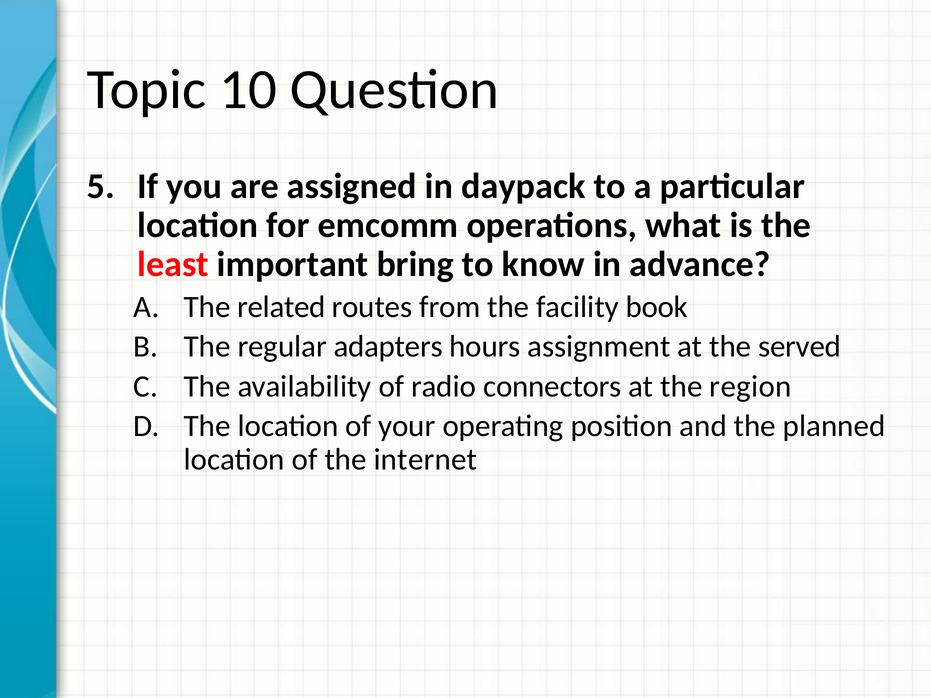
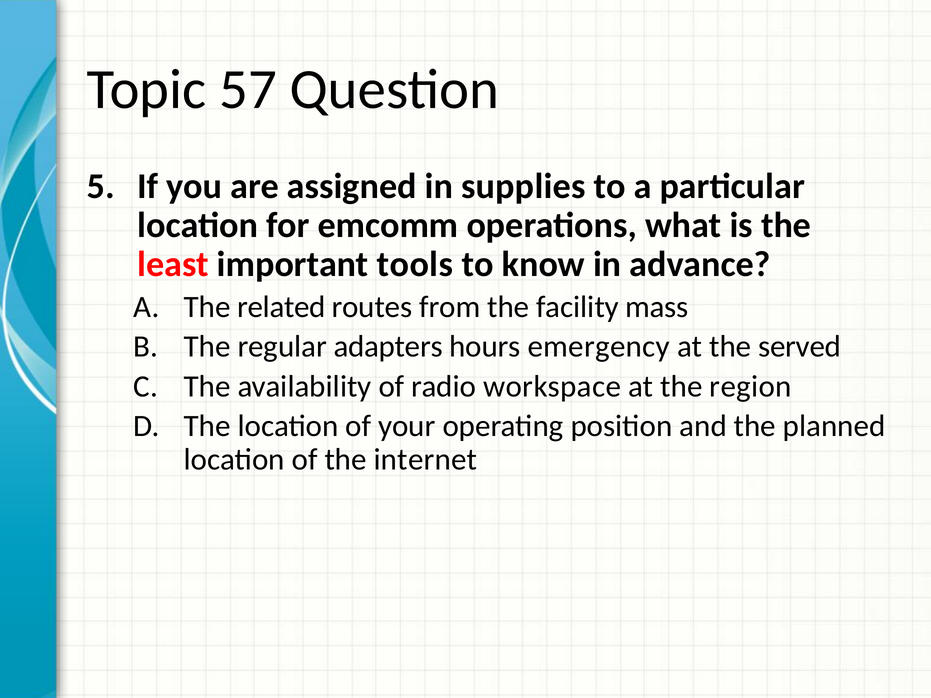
10: 10 -> 57
daypack: daypack -> supplies
bring: bring -> tools
book: book -> mass
assignment: assignment -> emergency
connectors: connectors -> workspace
